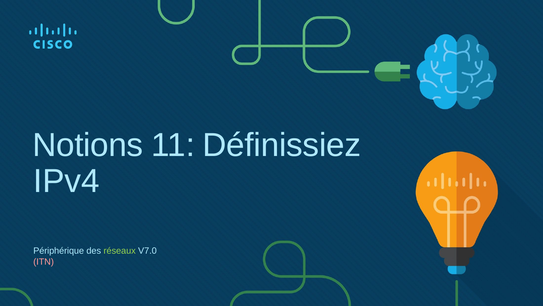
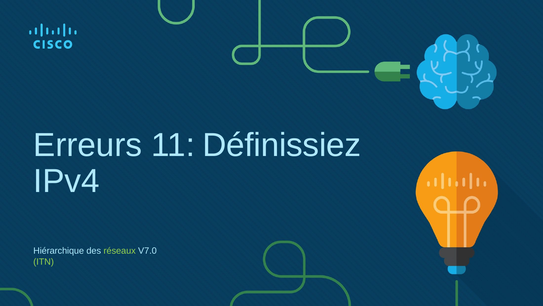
Notions: Notions -> Erreurs
Périphérique: Périphérique -> Hiérarchique
ITN colour: pink -> light green
